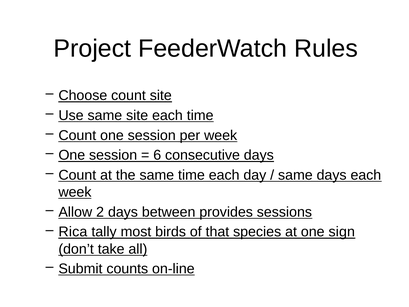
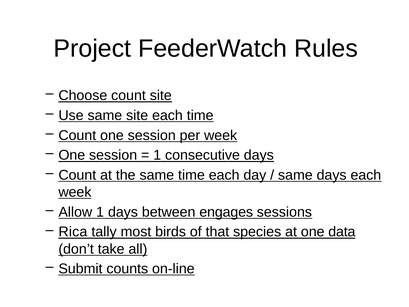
6 at (157, 155): 6 -> 1
Allow 2: 2 -> 1
provides: provides -> engages
sign: sign -> data
